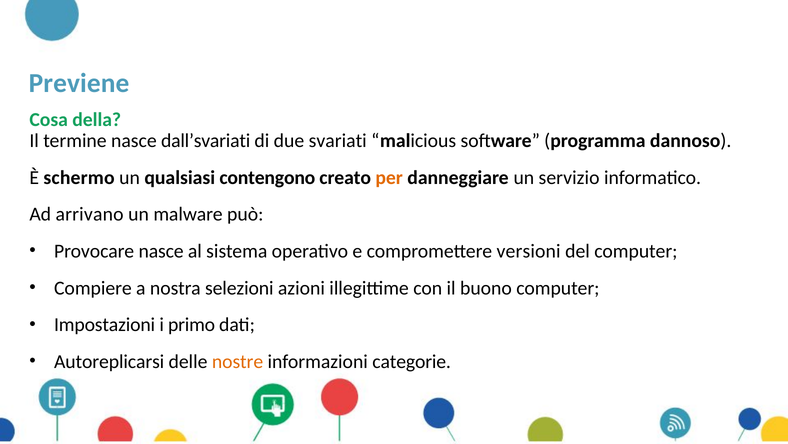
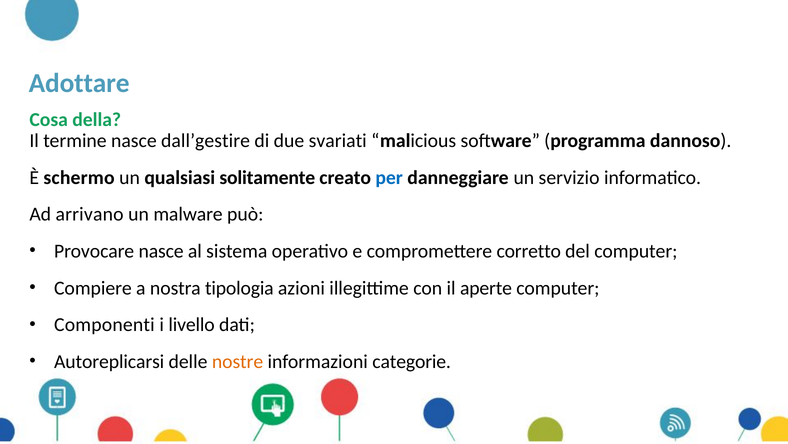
Previene: Previene -> Adottare
dall’svariati: dall’svariati -> dall’gestire
contengono: contengono -> solitamente
per colour: orange -> blue
versioni: versioni -> corretto
selezioni: selezioni -> tipologia
buono: buono -> aperte
Impostazioni: Impostazioni -> Componenti
primo: primo -> livello
